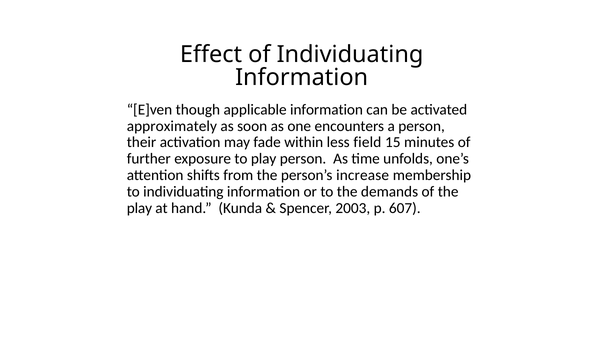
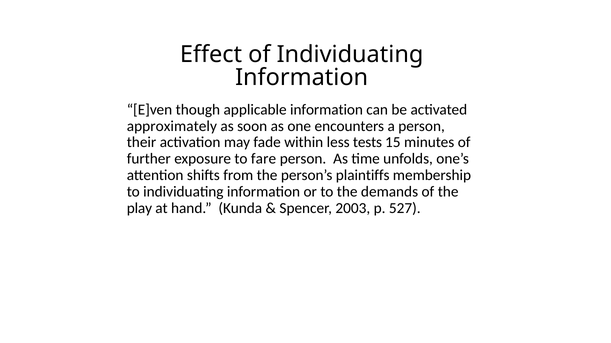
field: field -> tests
to play: play -> fare
increase: increase -> plaintiffs
607: 607 -> 527
